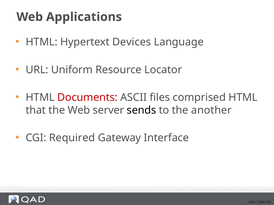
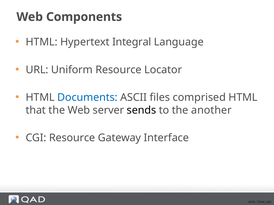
Applications: Applications -> Components
Devices: Devices -> Integral
Documents colour: red -> blue
CGI Required: Required -> Resource
